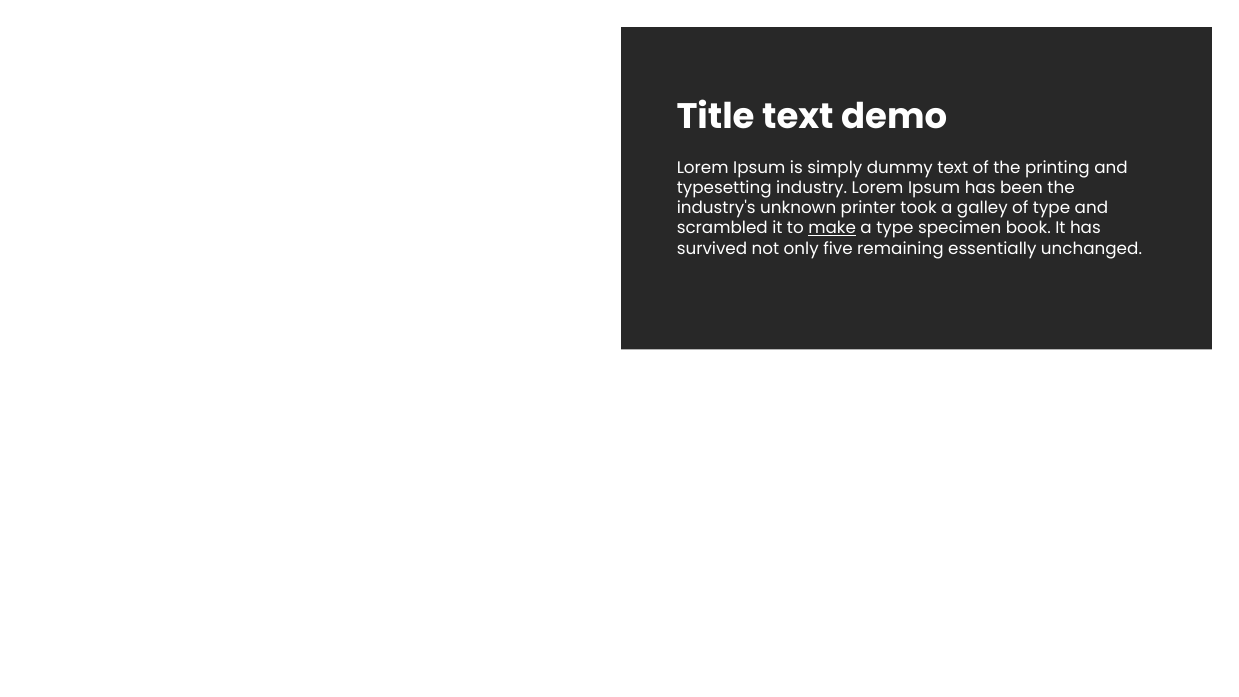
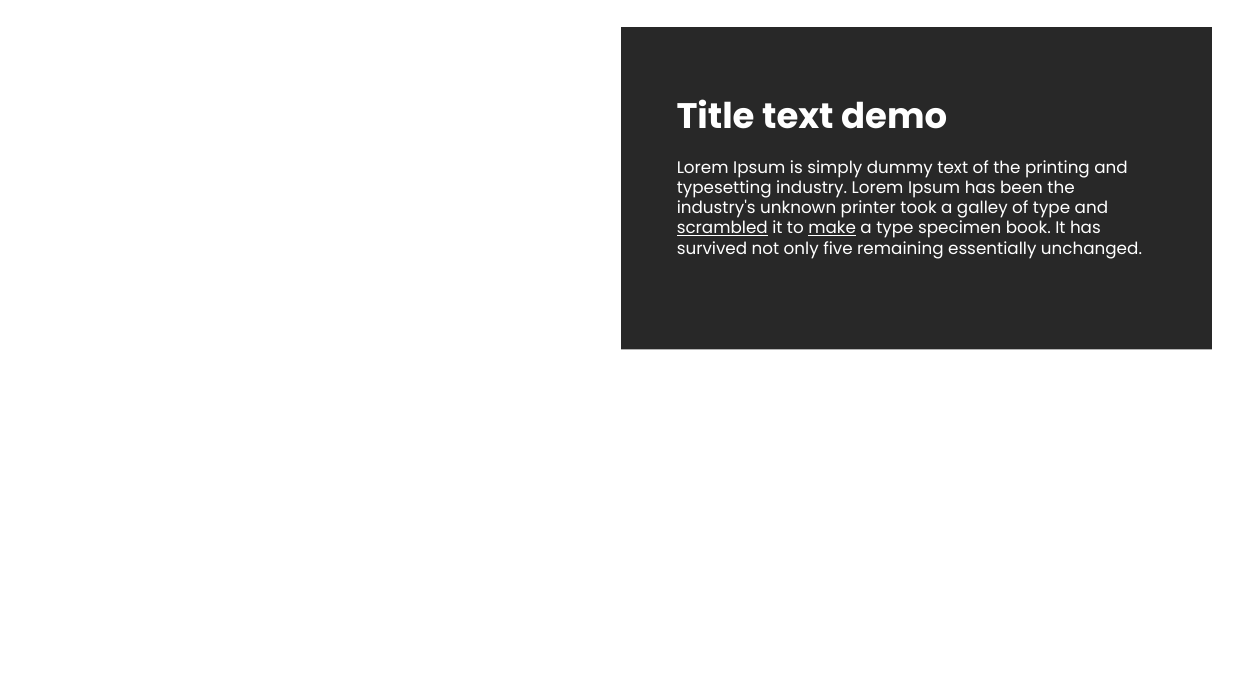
scrambled underline: none -> present
